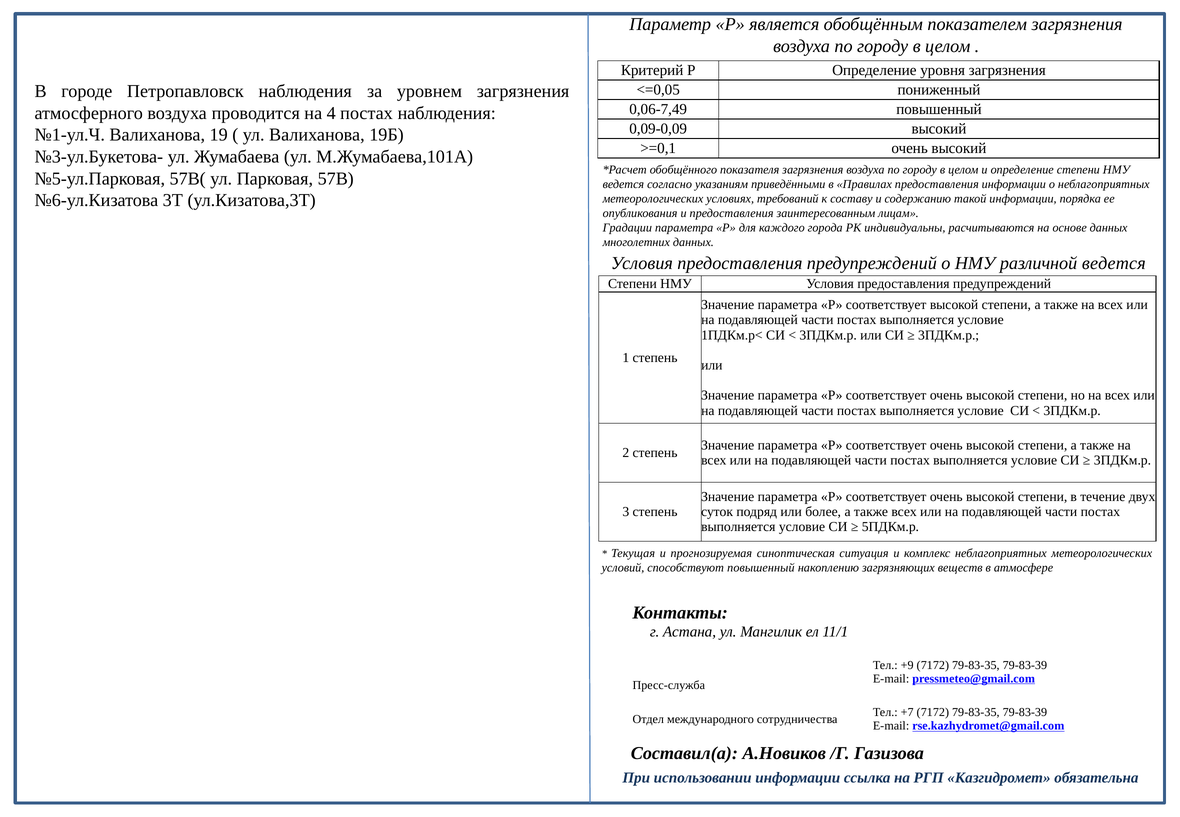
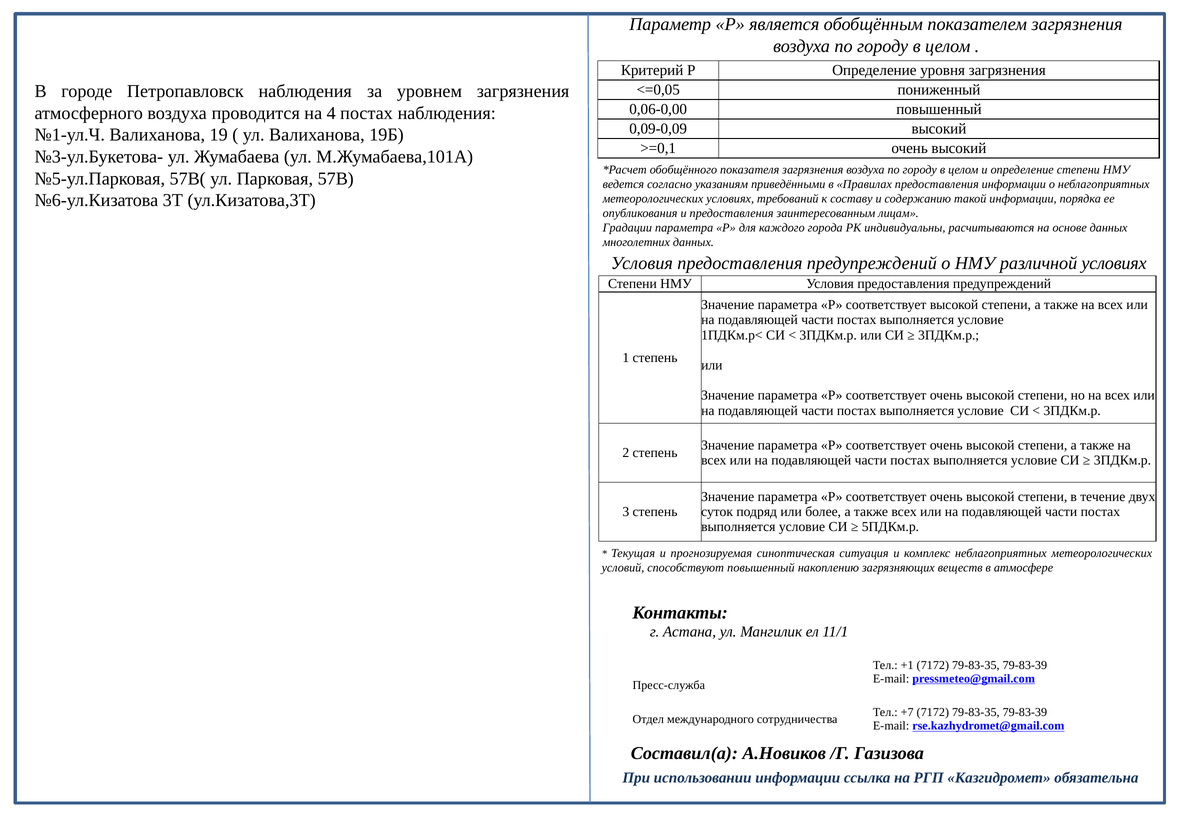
0,06-7,49: 0,06-7,49 -> 0,06-0,00
различной ведется: ведется -> условиях
+9: +9 -> +1
